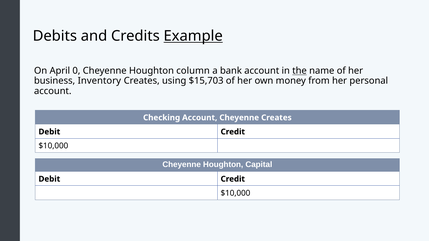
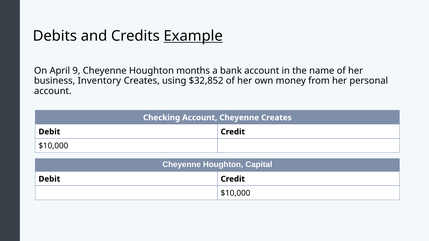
0: 0 -> 9
column: column -> months
the underline: present -> none
$15,703: $15,703 -> $32,852
